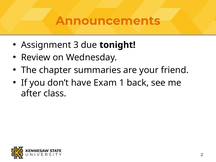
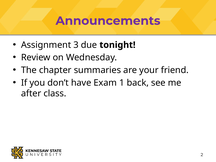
Announcements colour: orange -> purple
